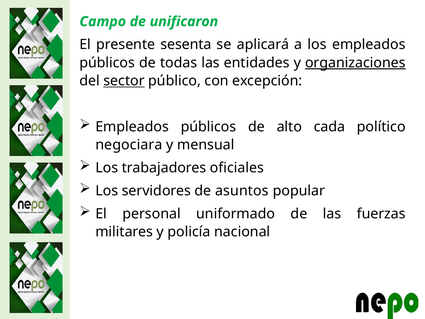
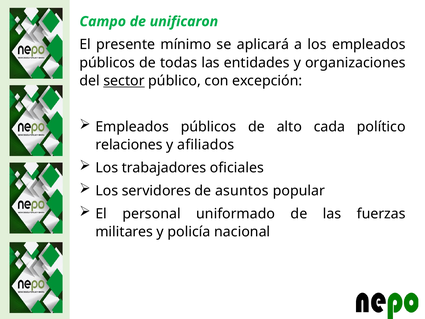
sesenta: sesenta -> mínimo
organizaciones underline: present -> none
negociara: negociara -> relaciones
mensual: mensual -> afiliados
